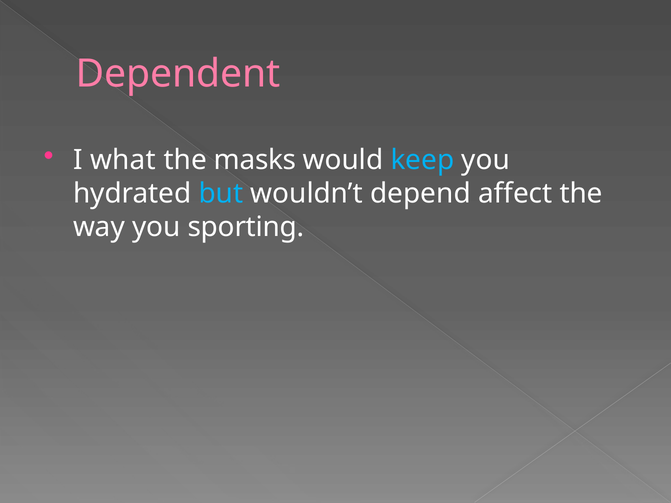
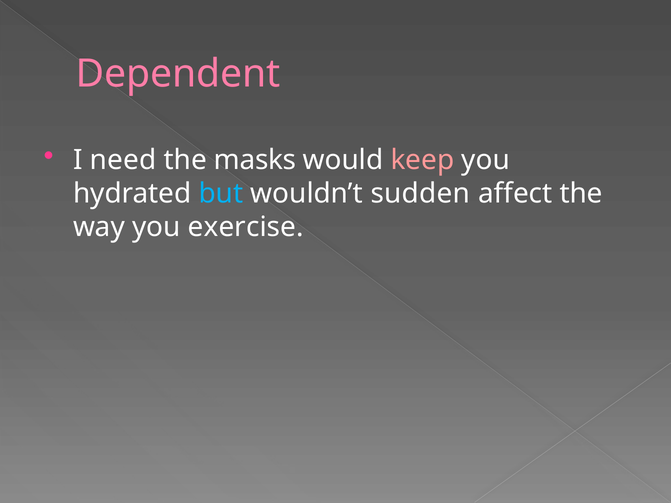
what: what -> need
keep colour: light blue -> pink
depend: depend -> sudden
sporting: sporting -> exercise
